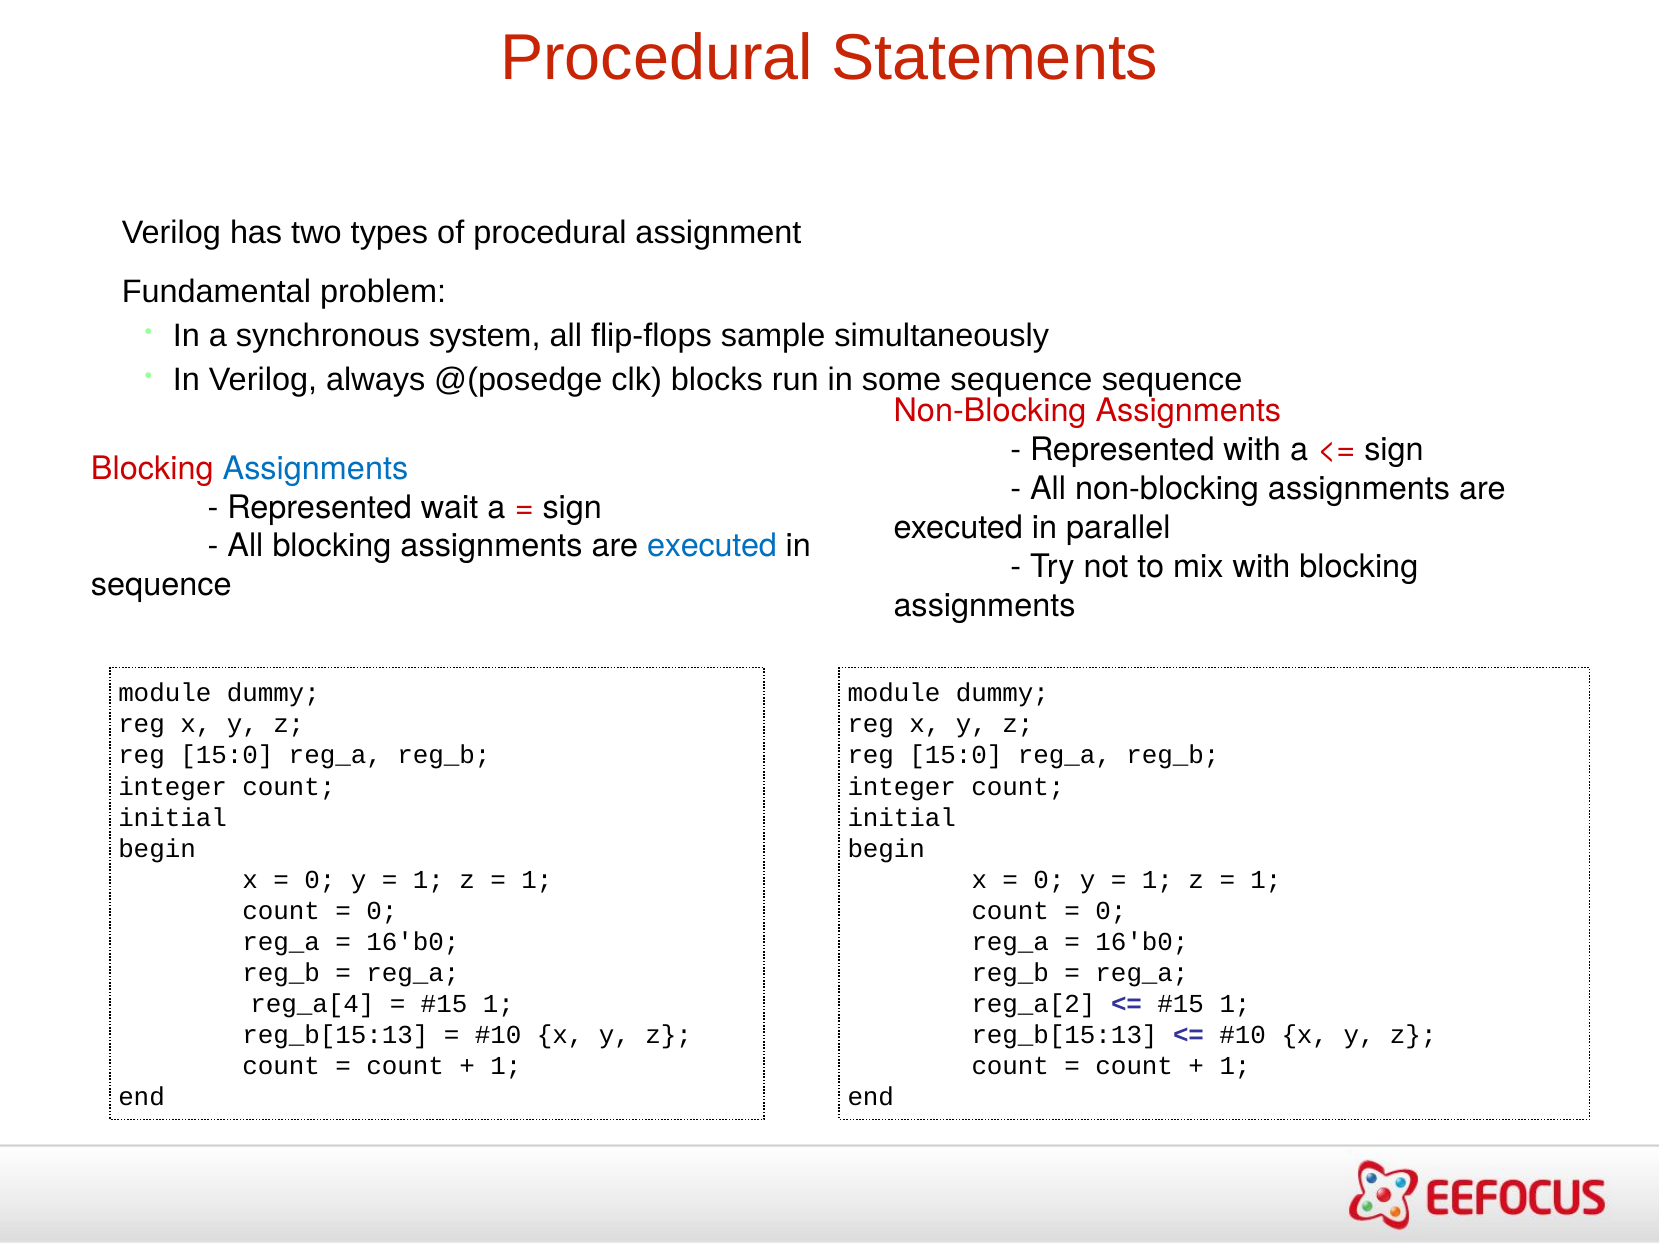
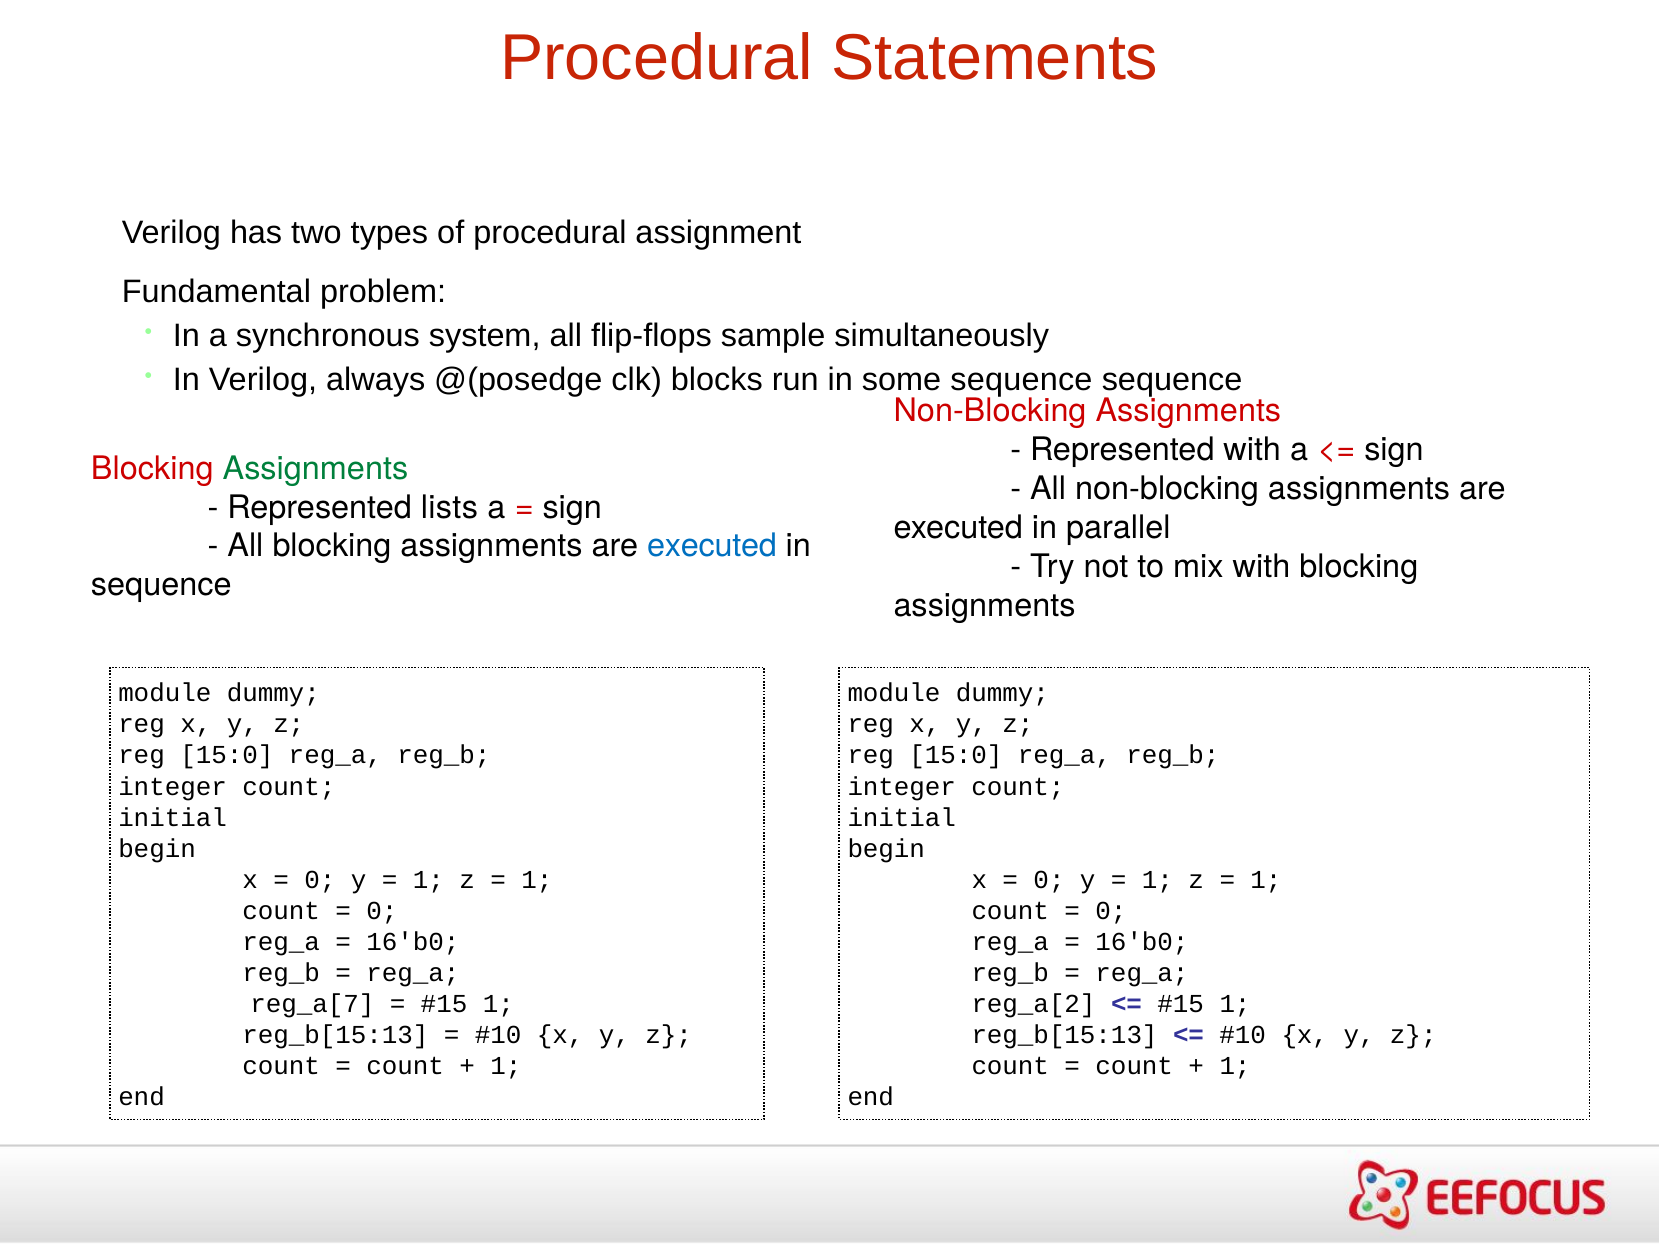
Assignments at (315, 469) colour: blue -> green
wait: wait -> lists
reg_a[4: reg_a[4 -> reg_a[7
